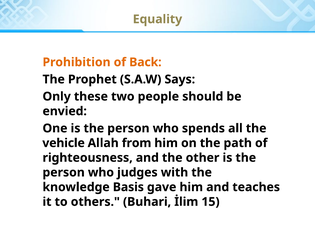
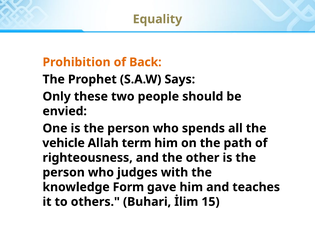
from: from -> term
Basis: Basis -> Form
